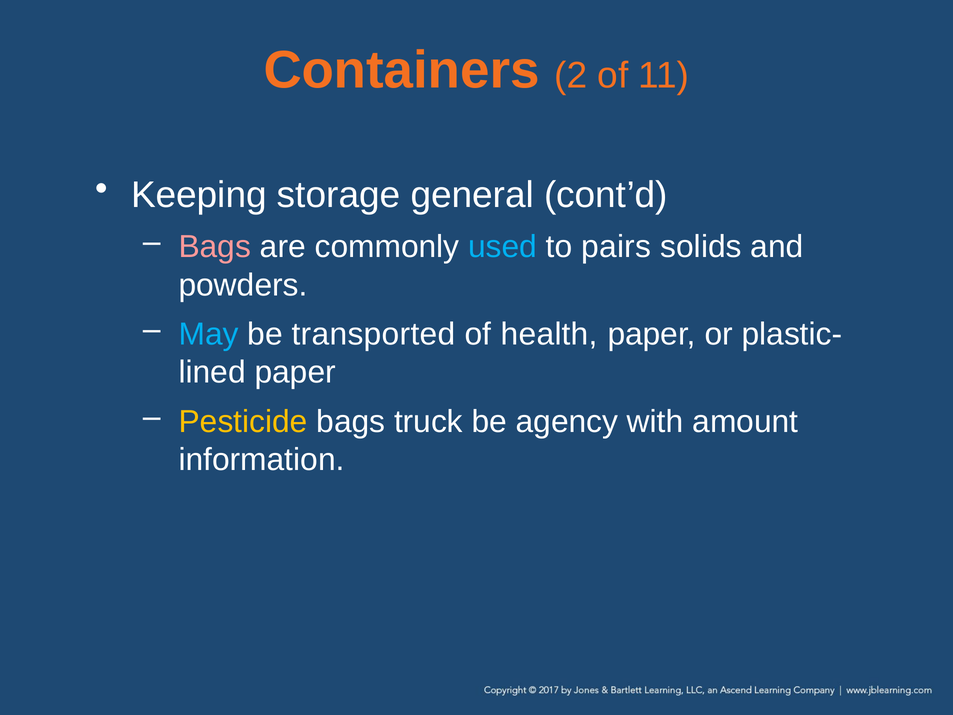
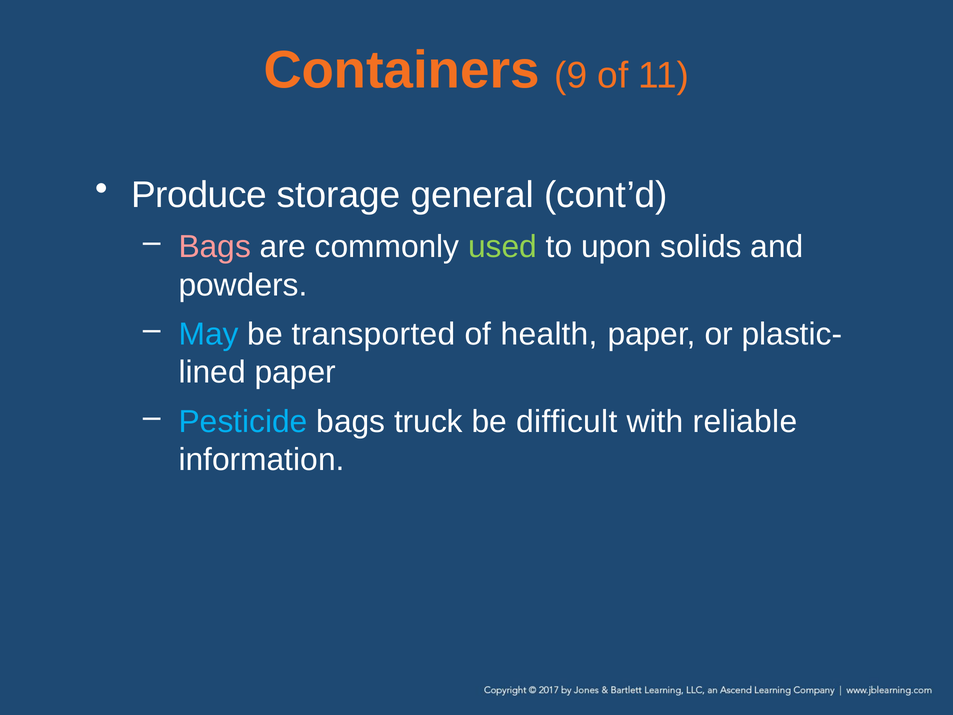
2: 2 -> 9
Keeping: Keeping -> Produce
used colour: light blue -> light green
pairs: pairs -> upon
Pesticide colour: yellow -> light blue
agency: agency -> difficult
amount: amount -> reliable
